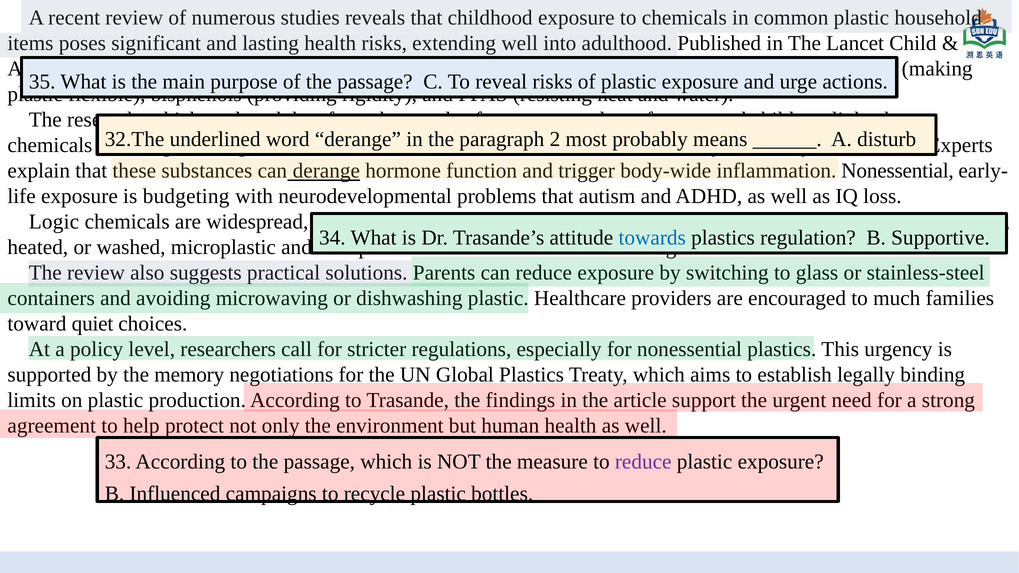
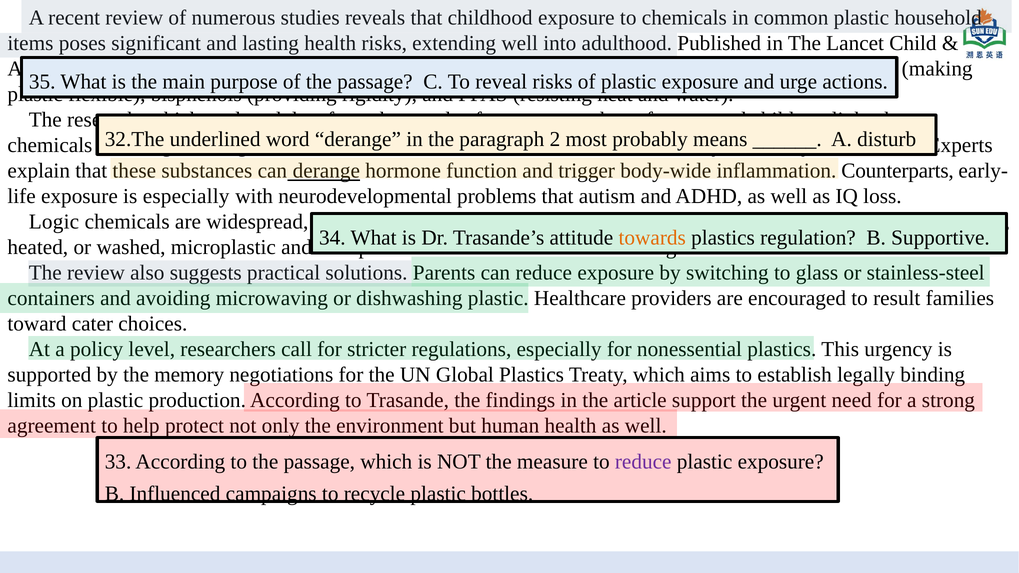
Nonessential at (898, 171): Nonessential -> Counterparts
is budgeting: budgeting -> especially
towards colour: blue -> orange
much: much -> result
quiet: quiet -> cater
